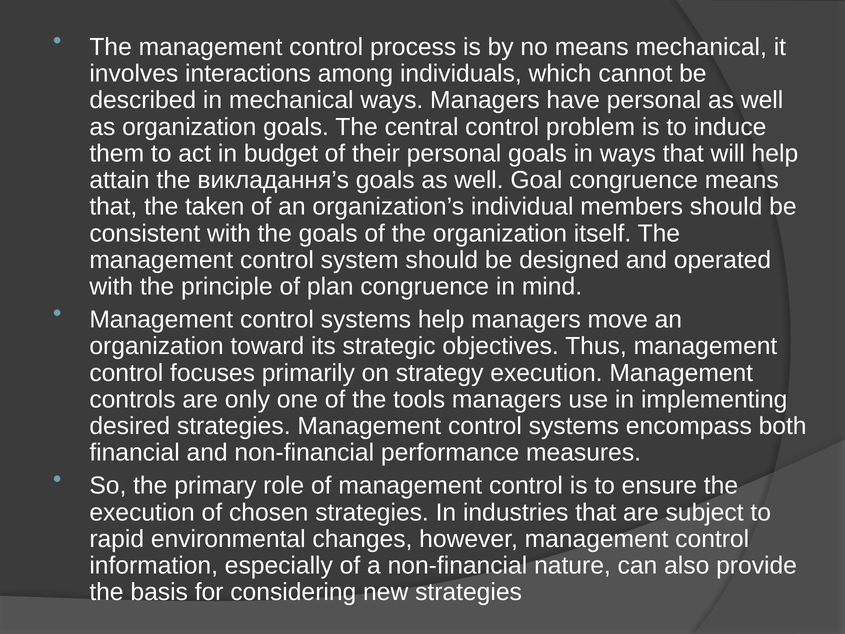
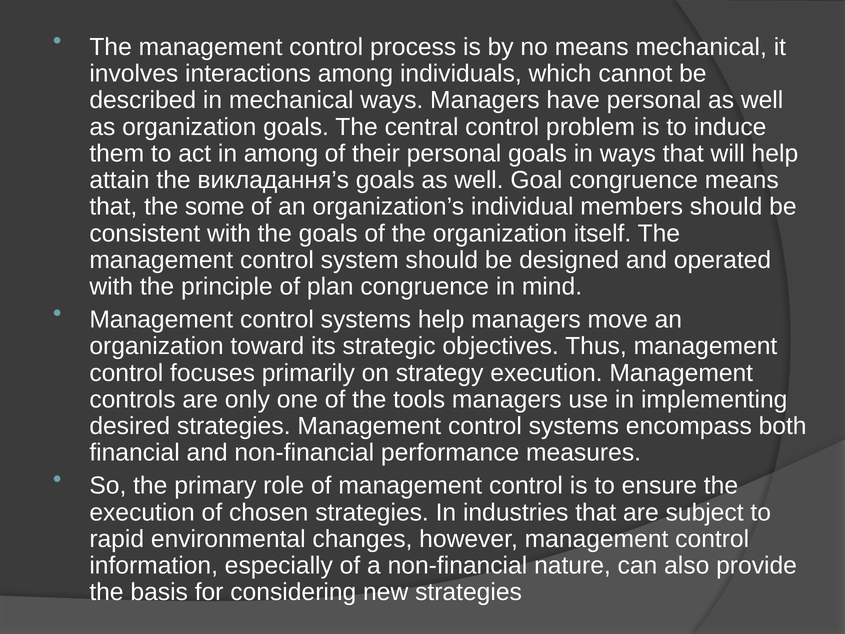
in budget: budget -> among
taken: taken -> some
